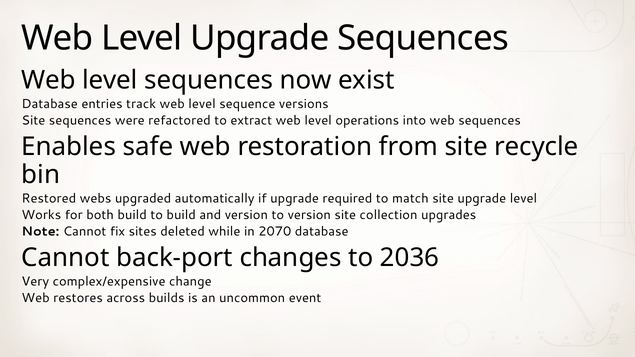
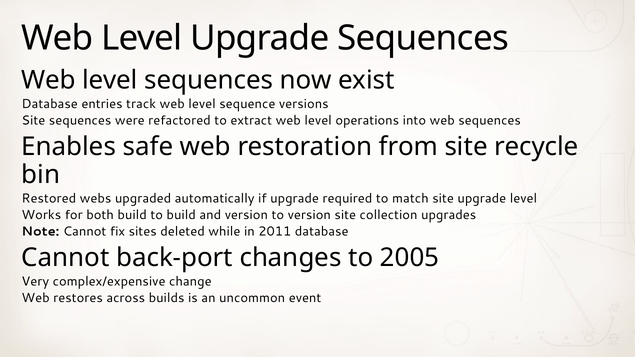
2070: 2070 -> 2011
2036: 2036 -> 2005
